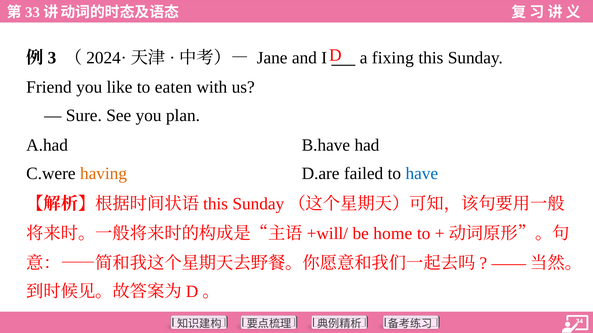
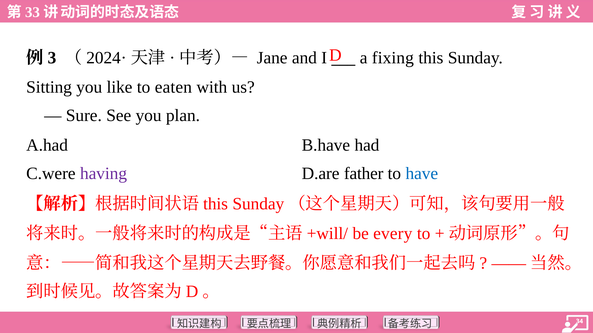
Friend: Friend -> Sitting
having colour: orange -> purple
failed: failed -> father
home: home -> every
